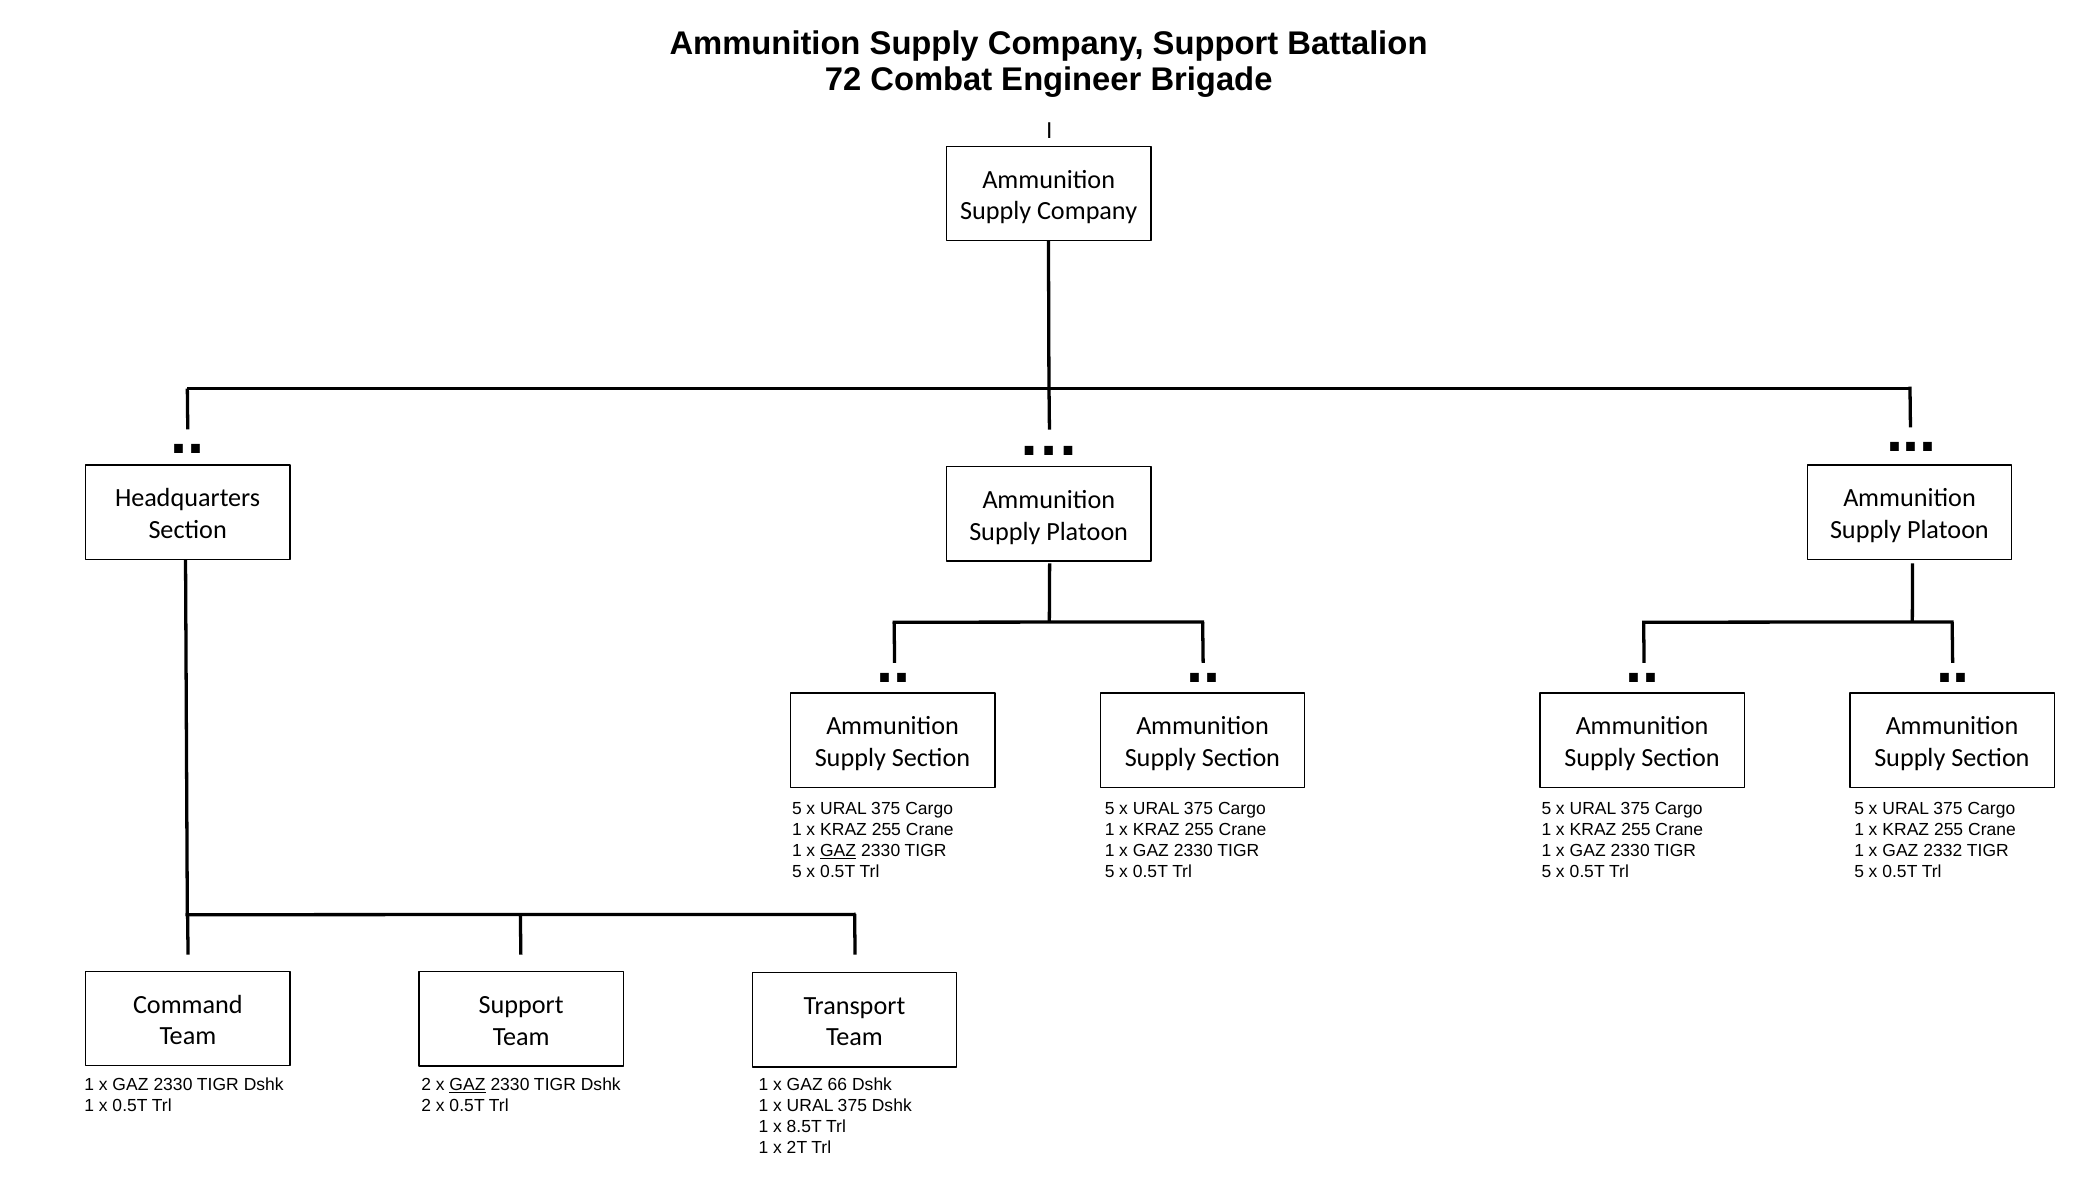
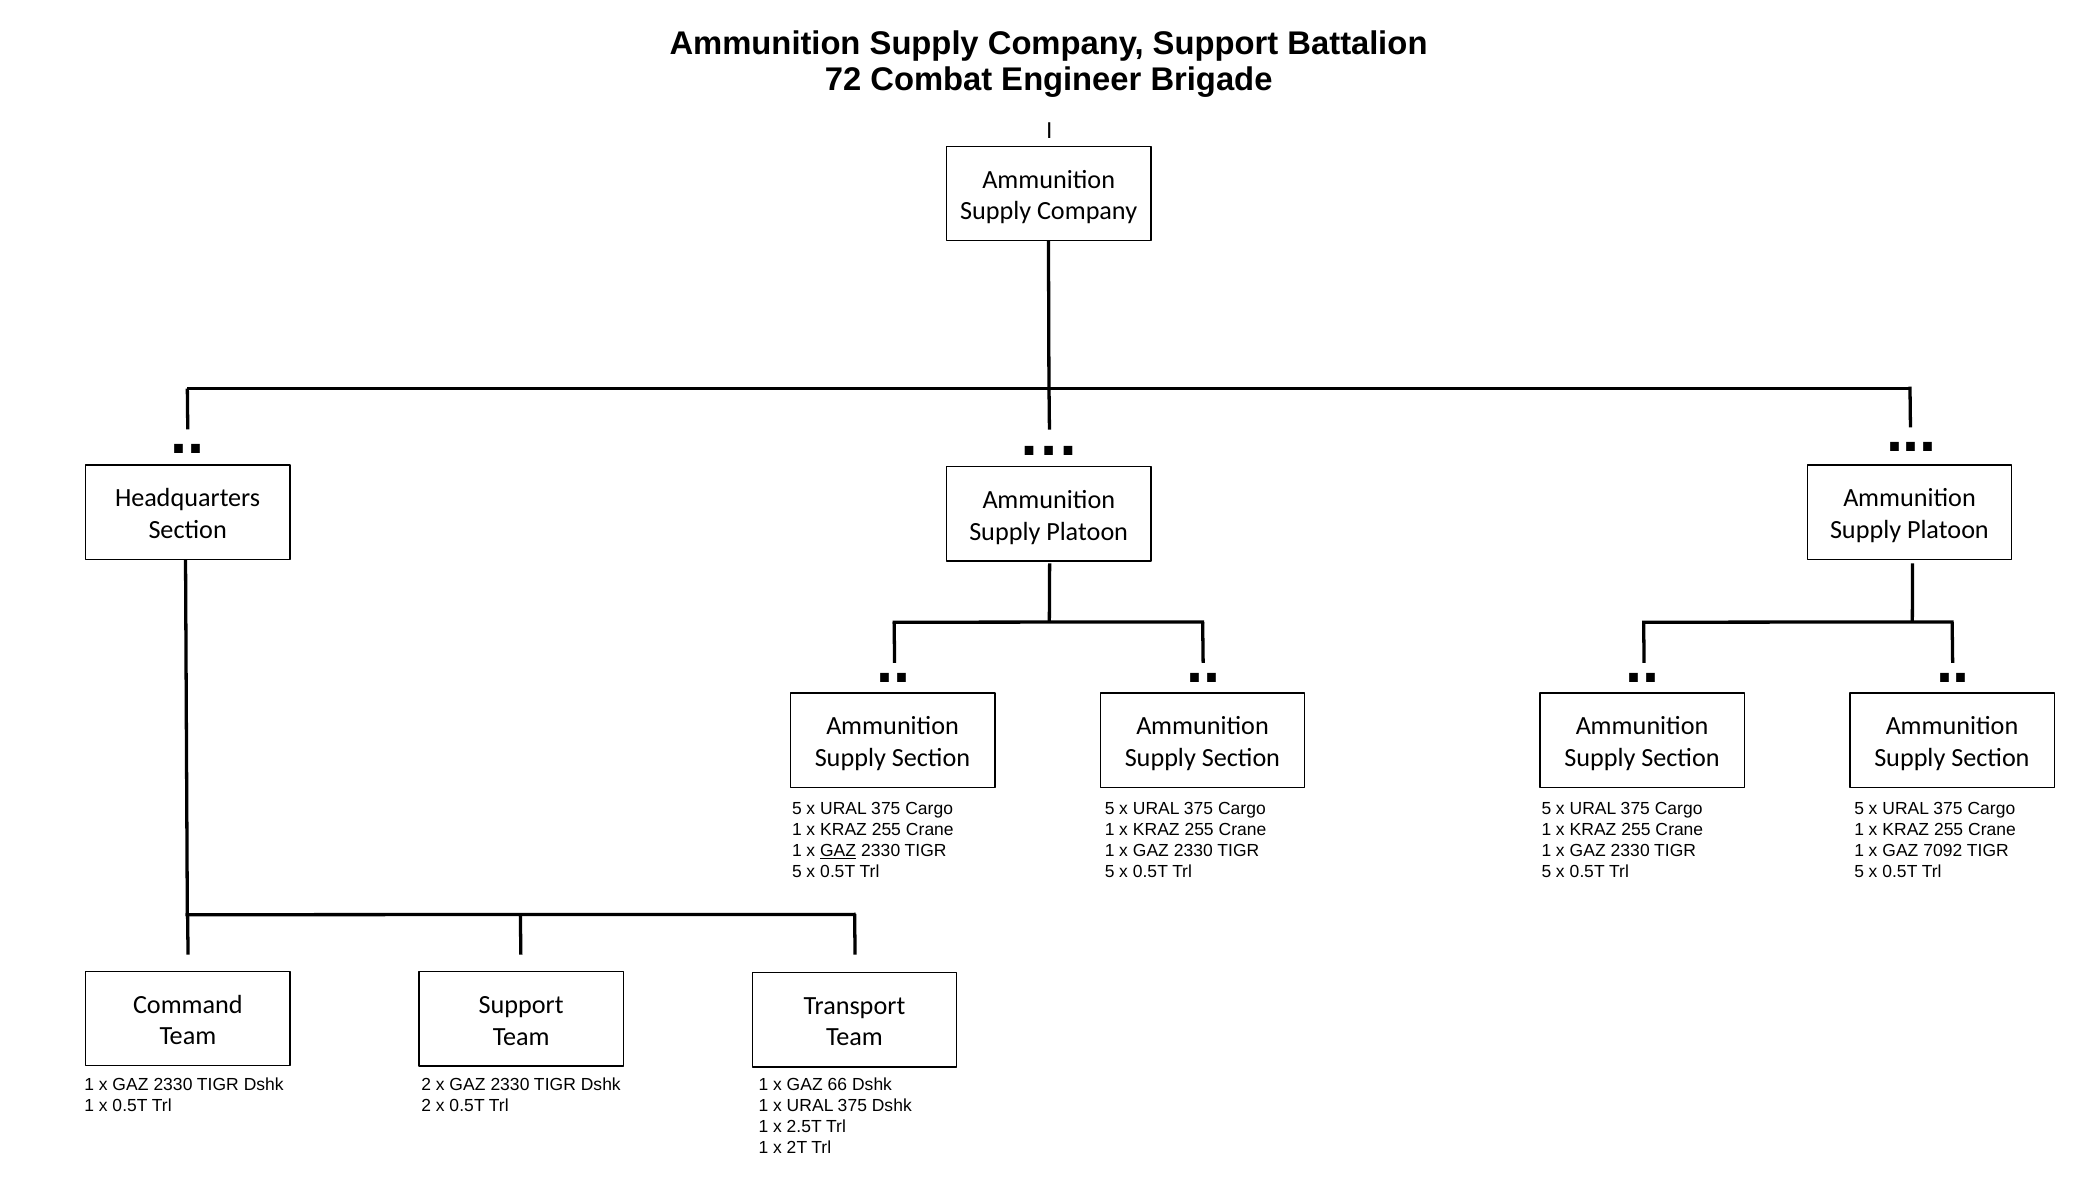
2332: 2332 -> 7092
GAZ at (467, 1085) underline: present -> none
8.5T: 8.5T -> 2.5T
